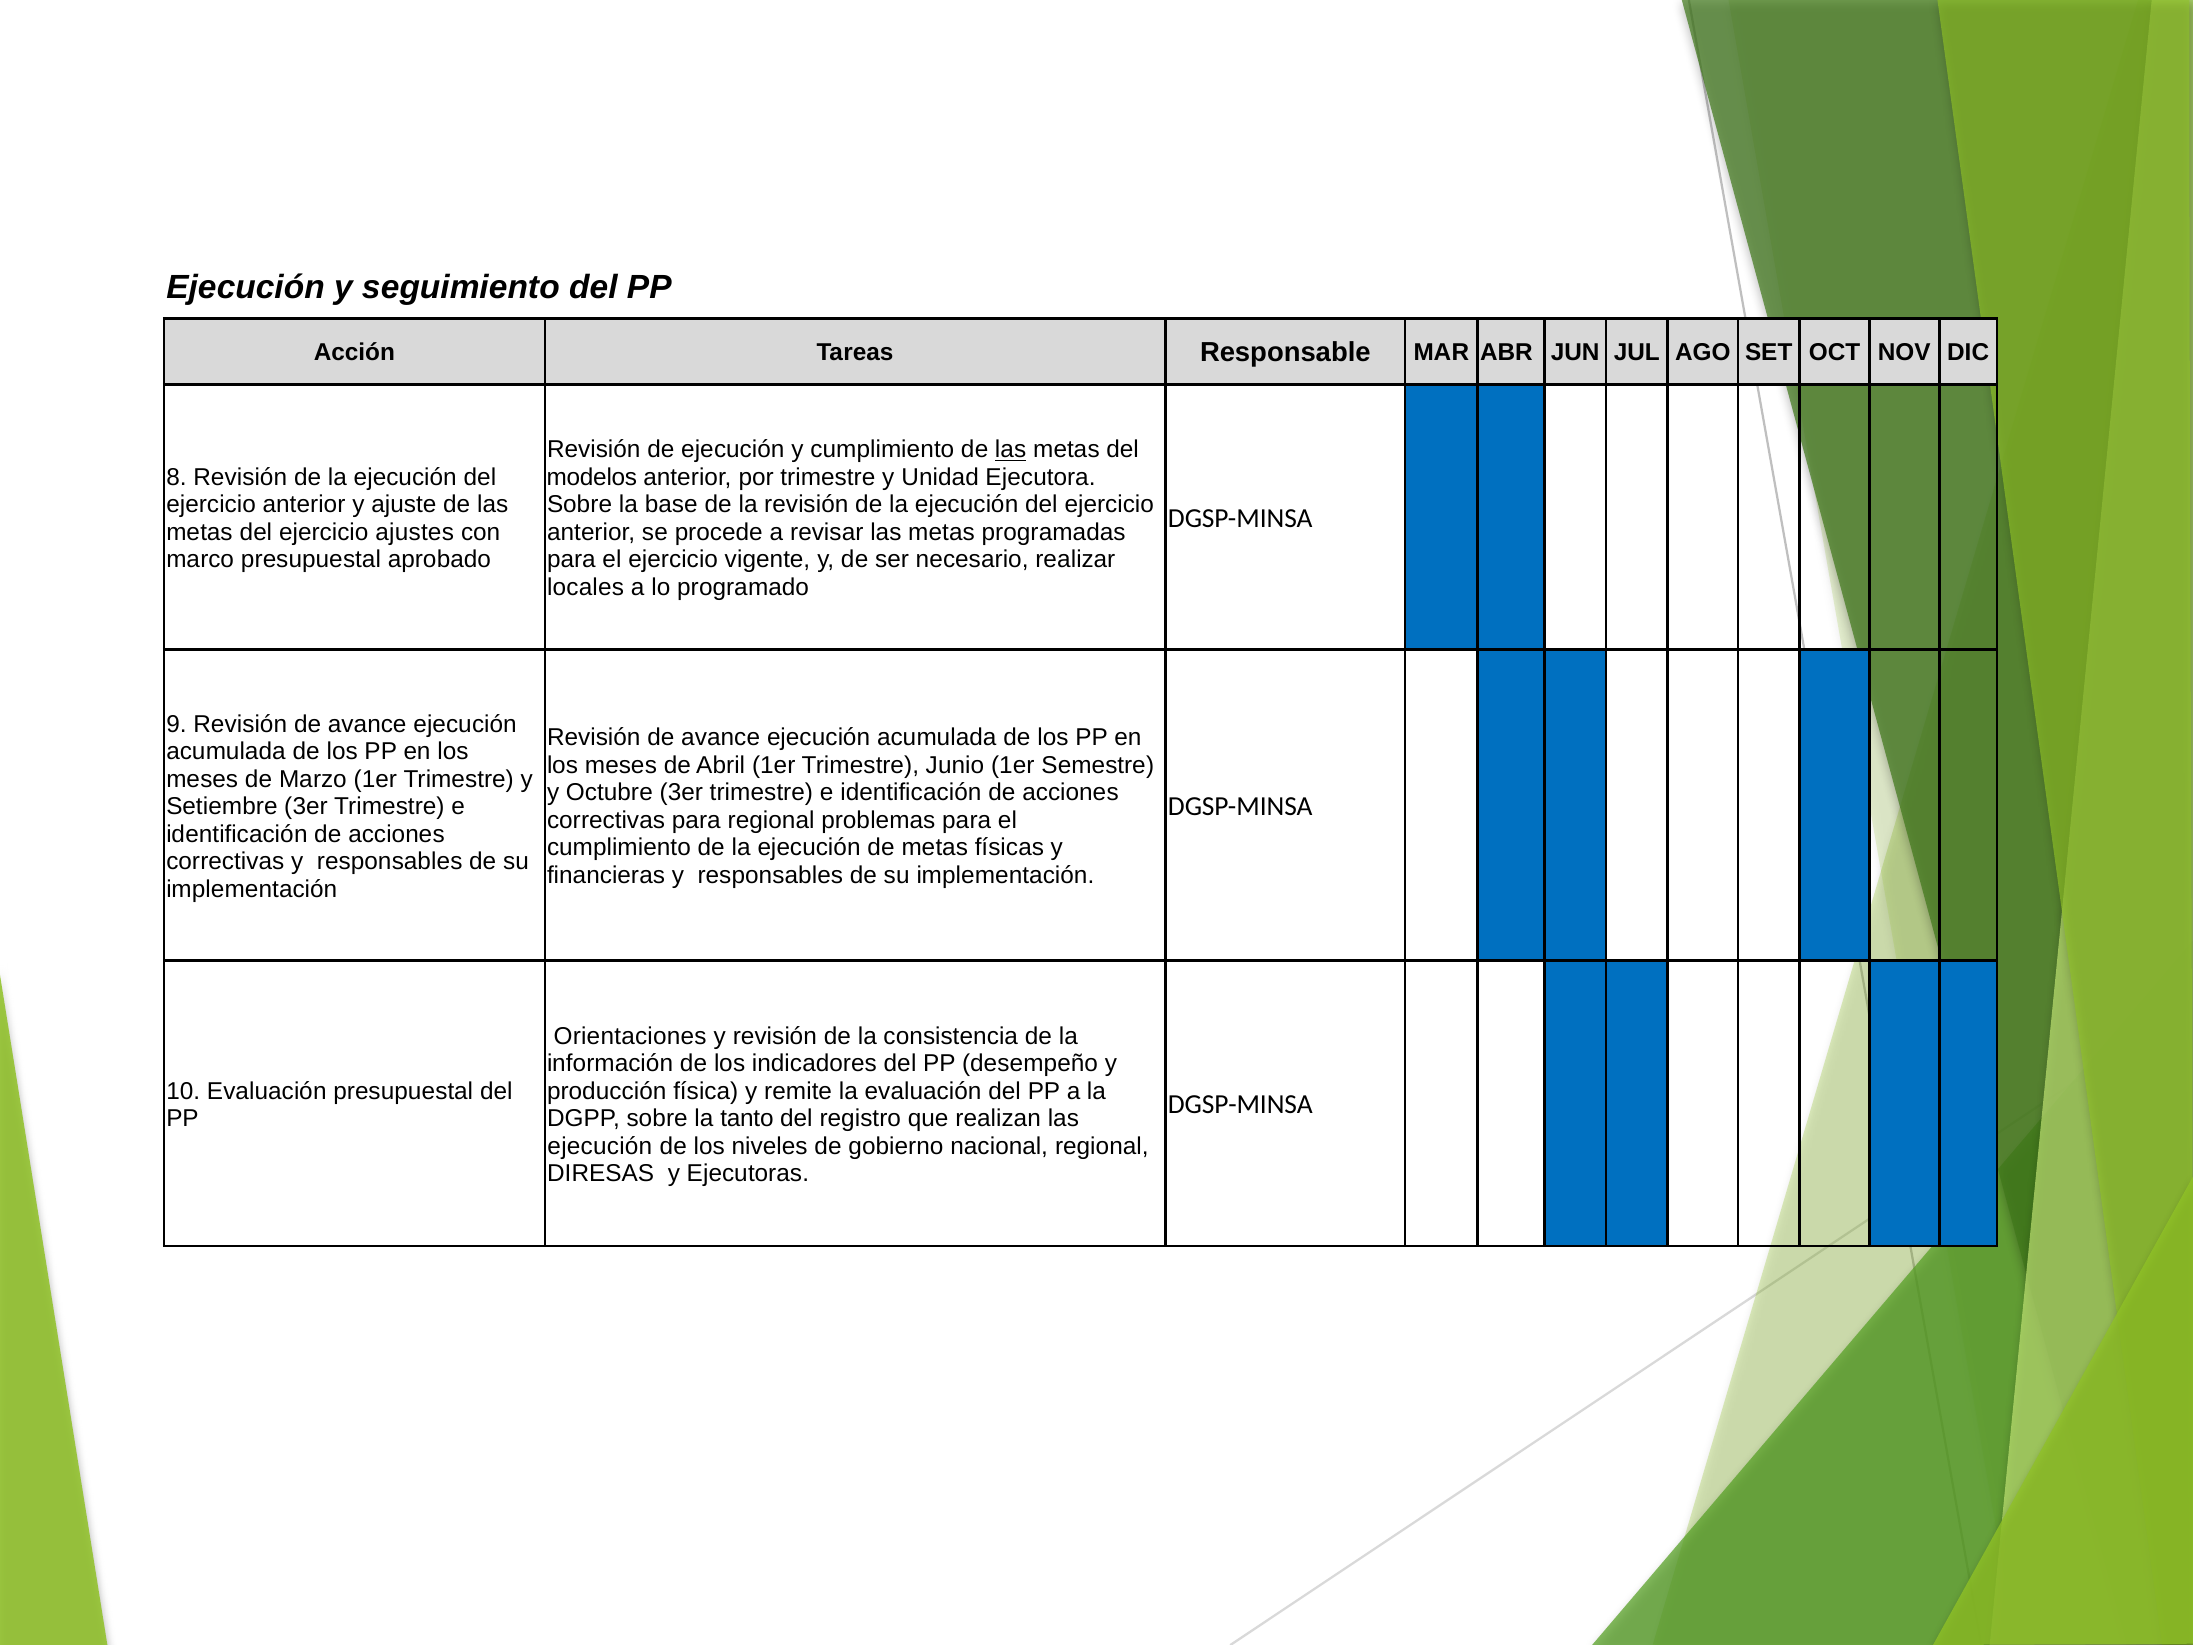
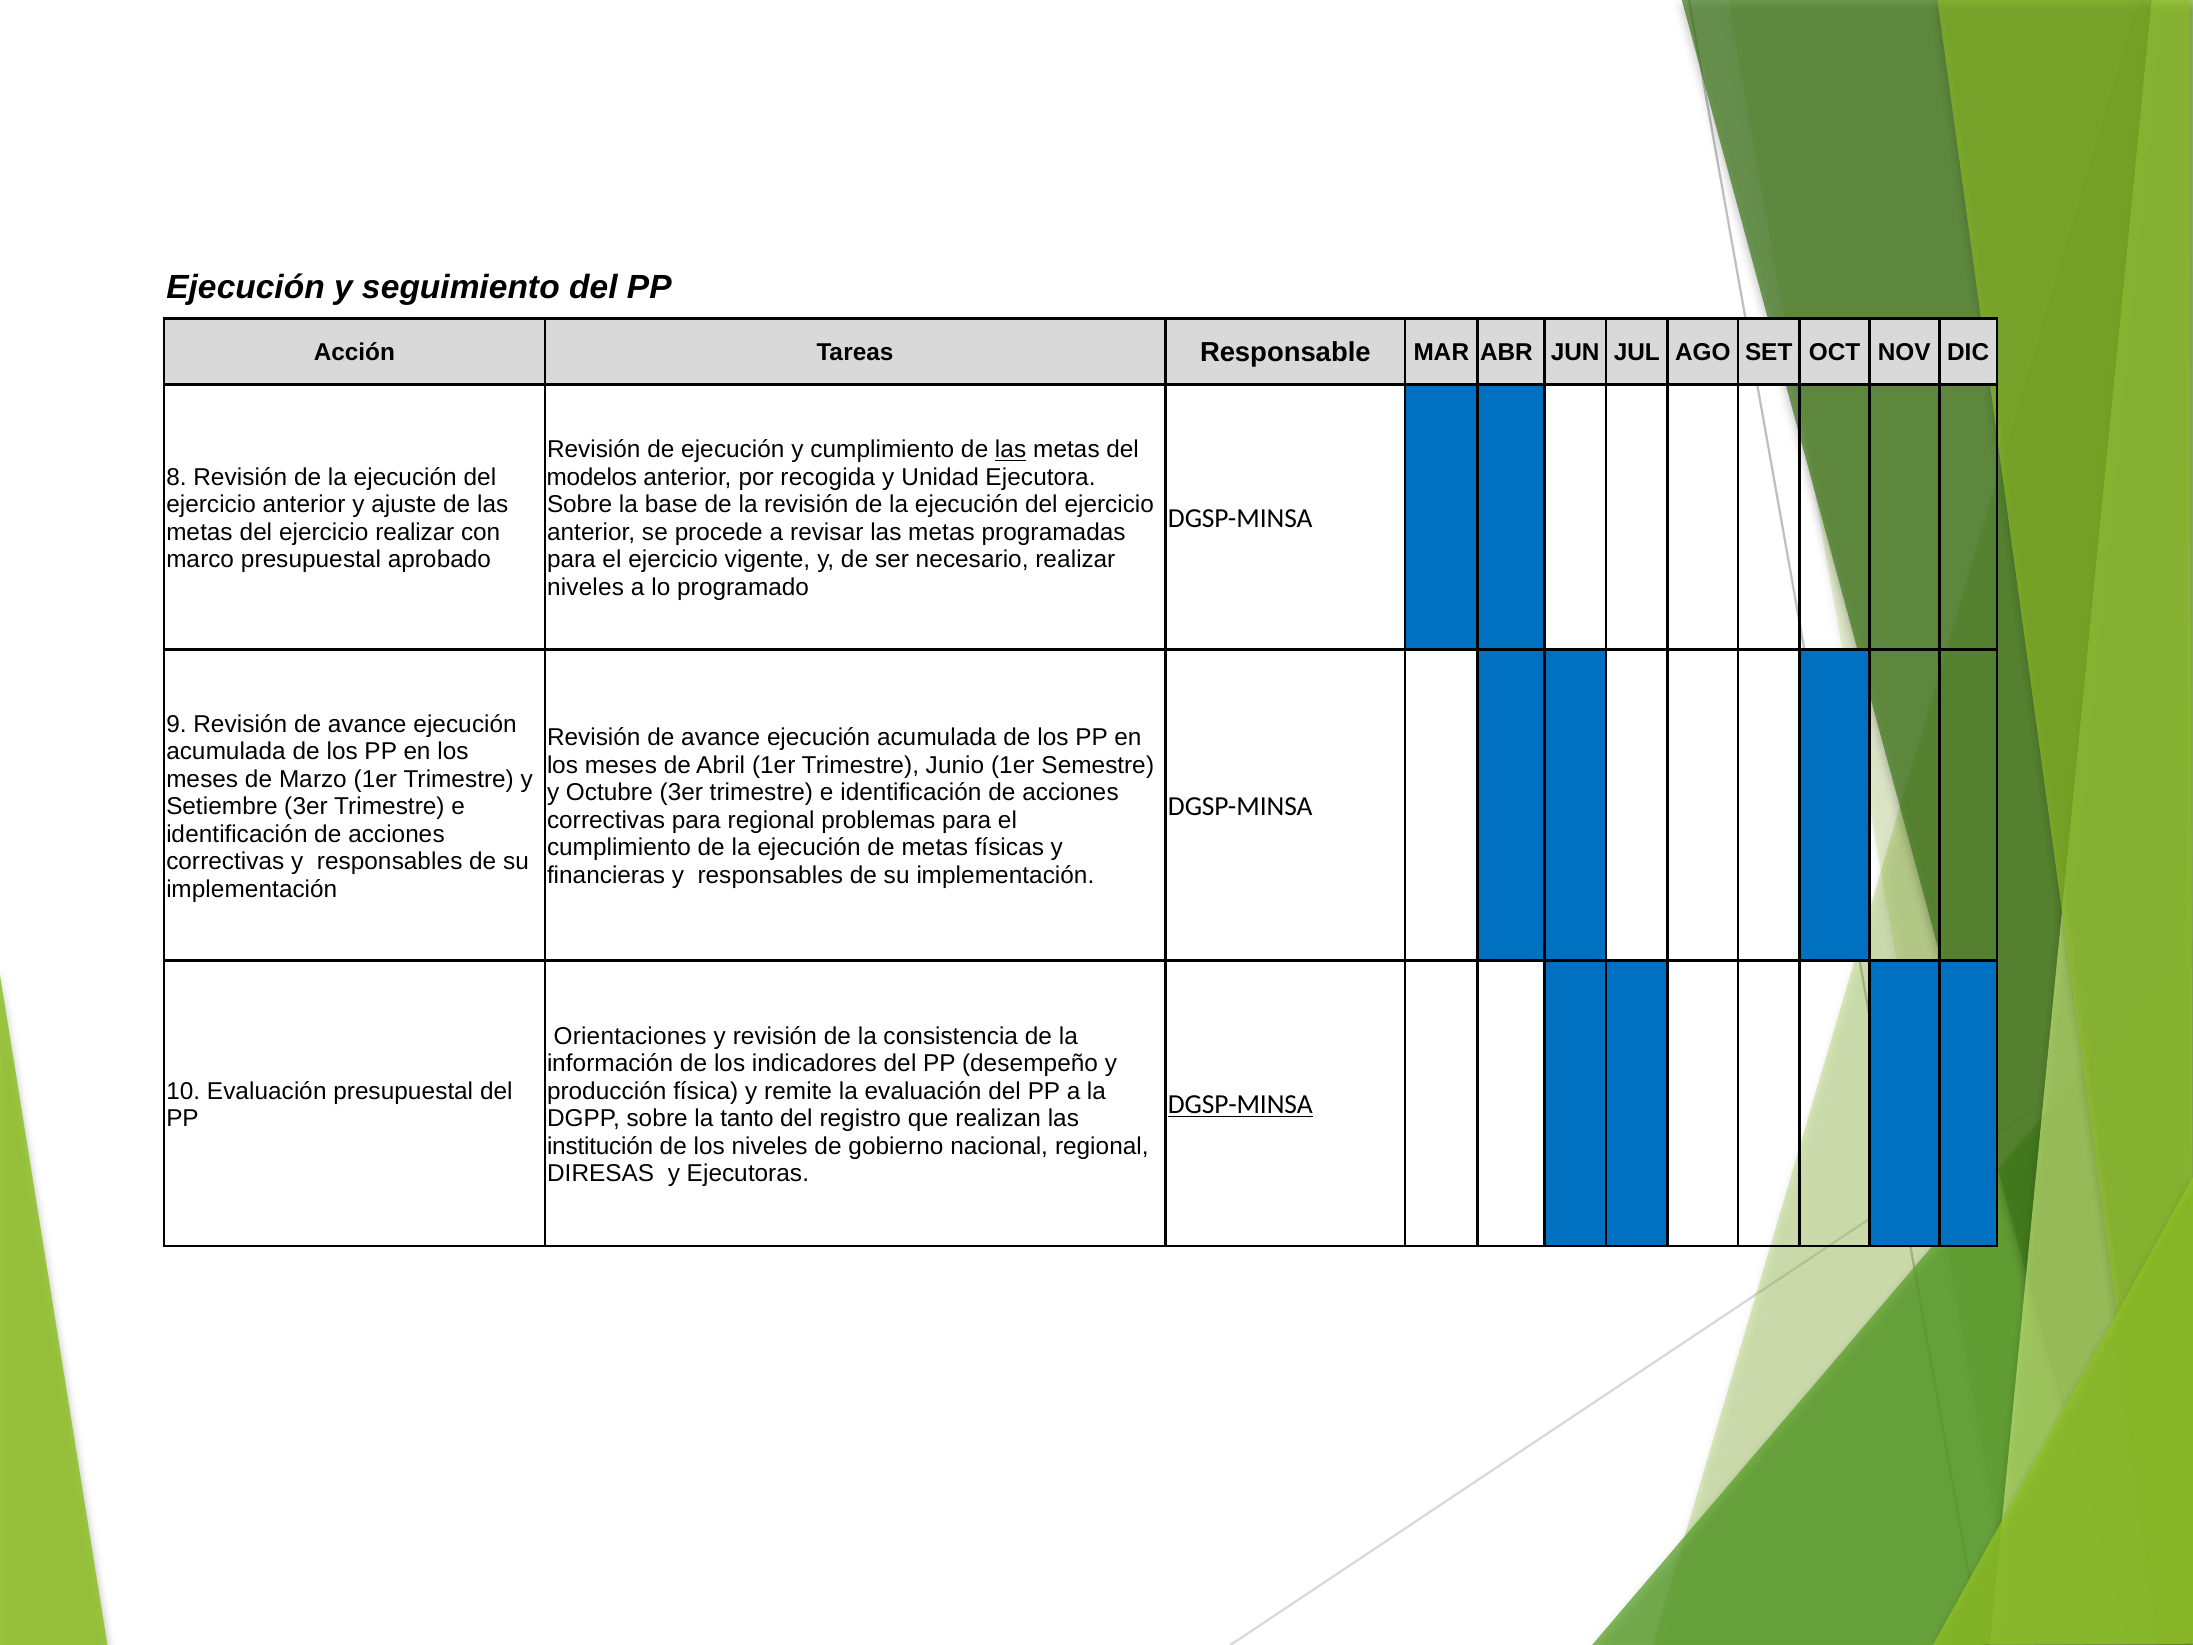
por trimestre: trimestre -> recogida
ejercicio ajustes: ajustes -> realizar
locales at (586, 587): locales -> niveles
DGSP-MINSA at (1240, 1104) underline: none -> present
ejecución at (600, 1146): ejecución -> institución
